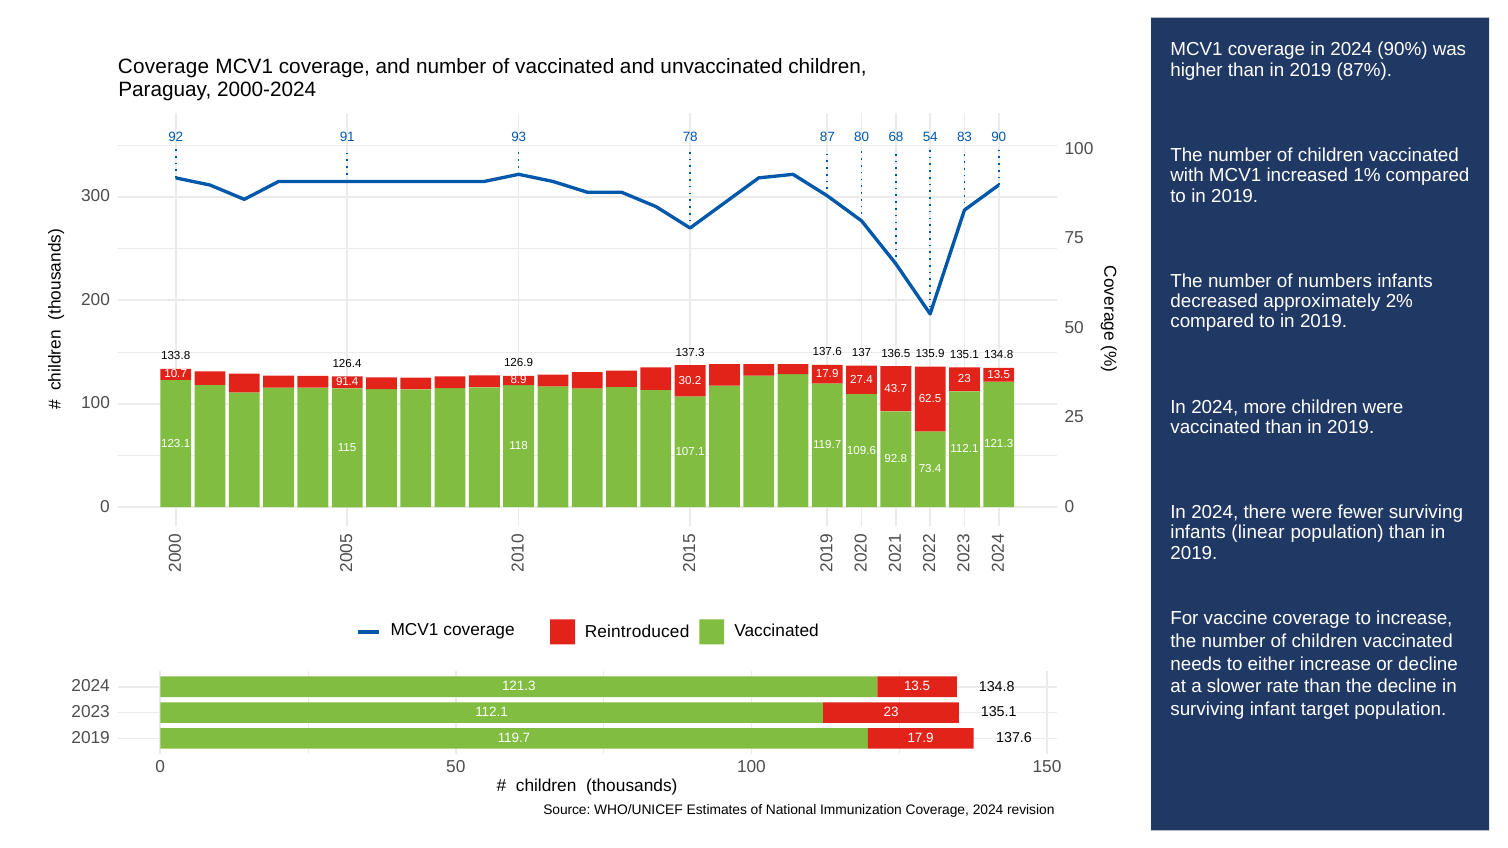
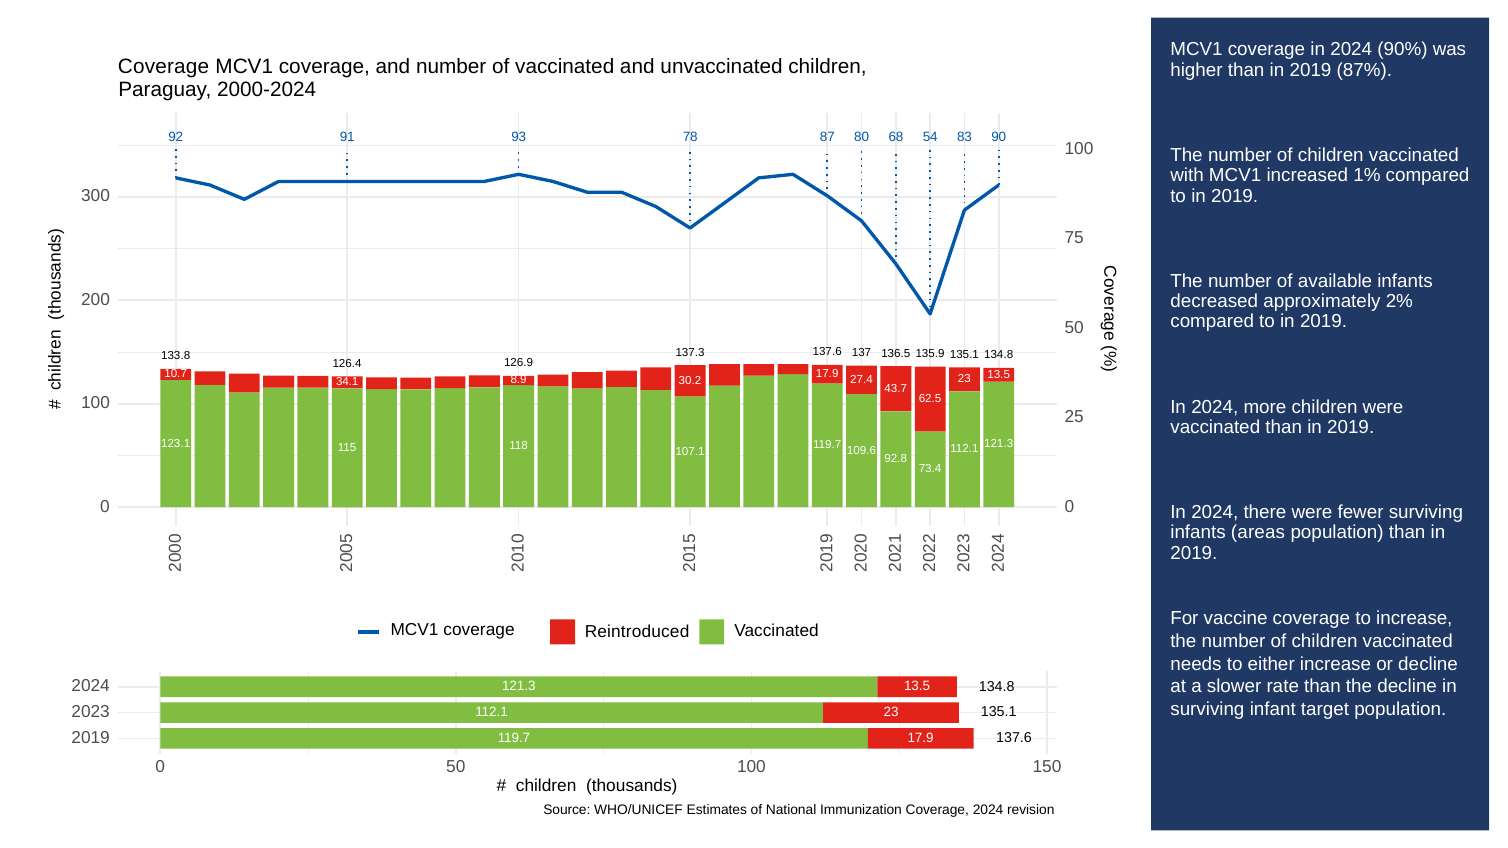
numbers: numbers -> available
91.4: 91.4 -> 34.1
linear: linear -> areas
